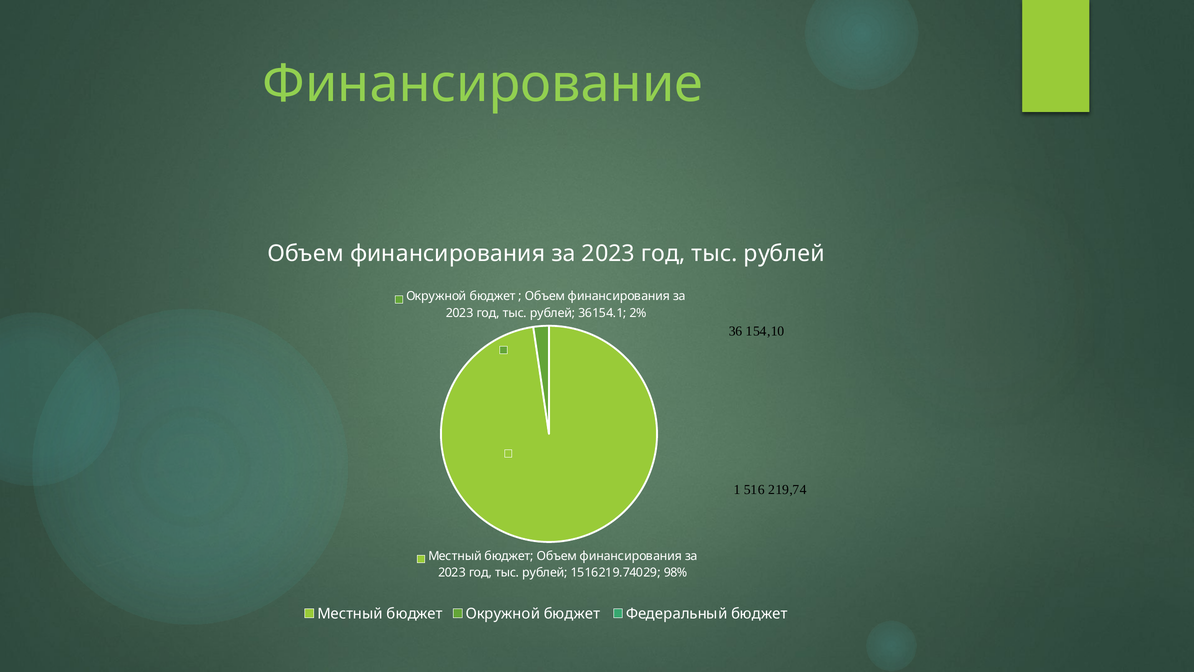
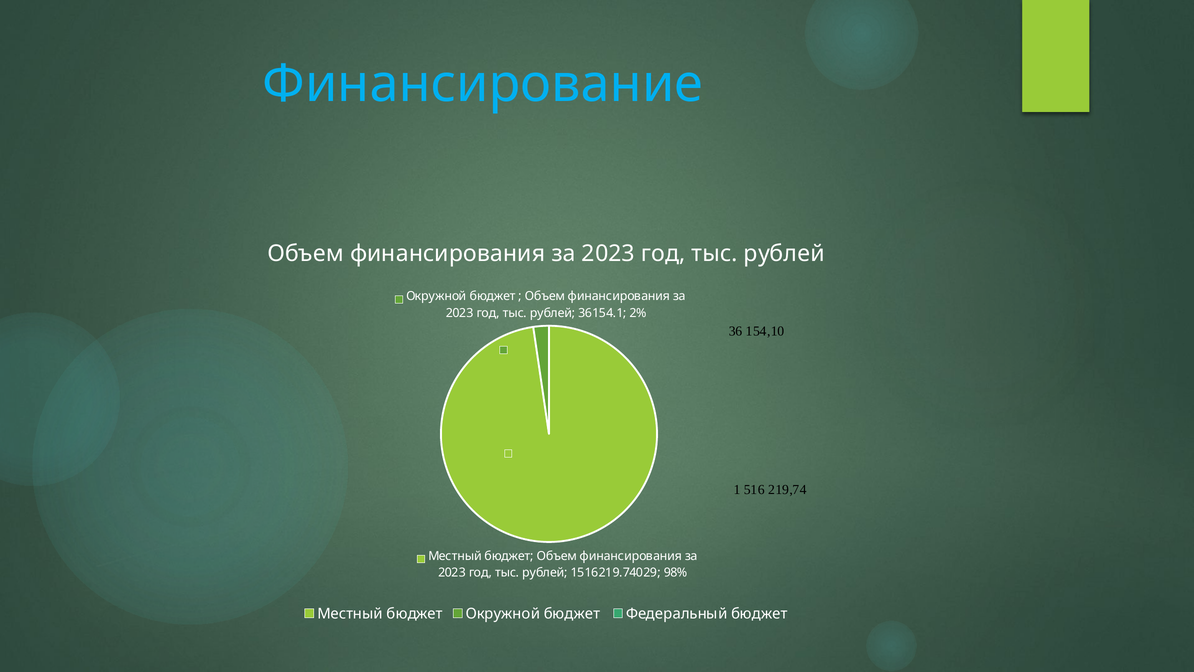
Финансирование colour: light green -> light blue
